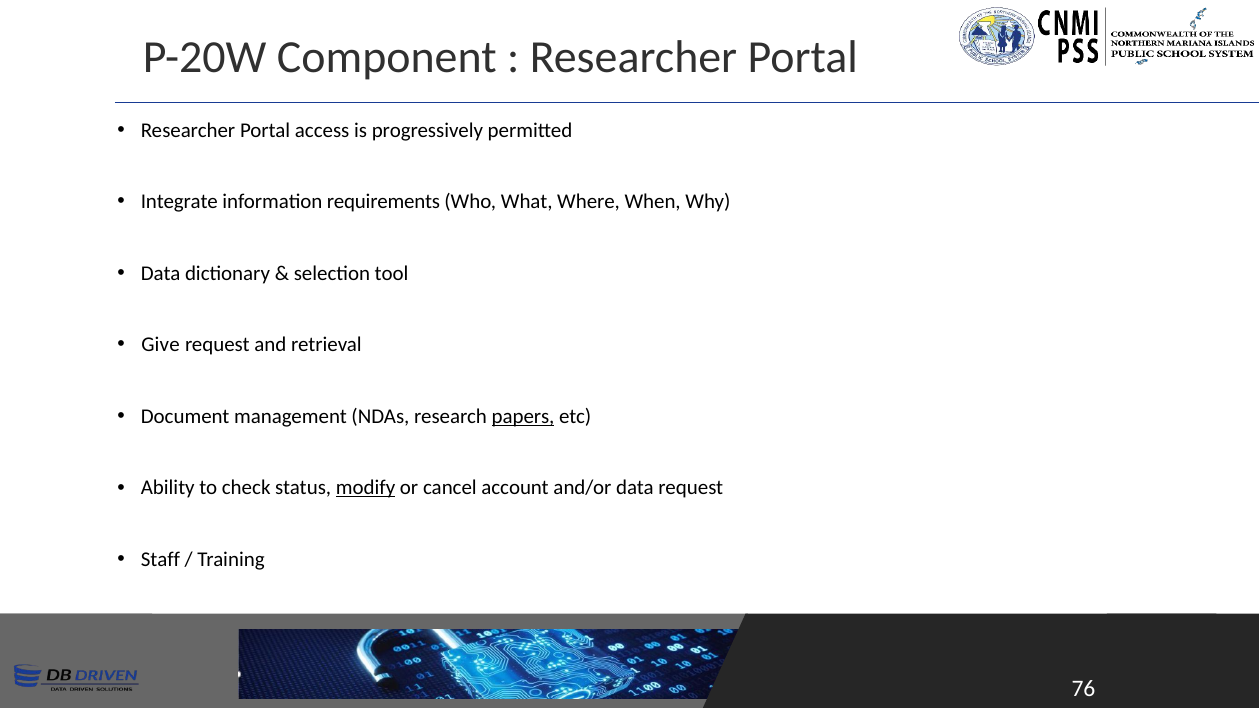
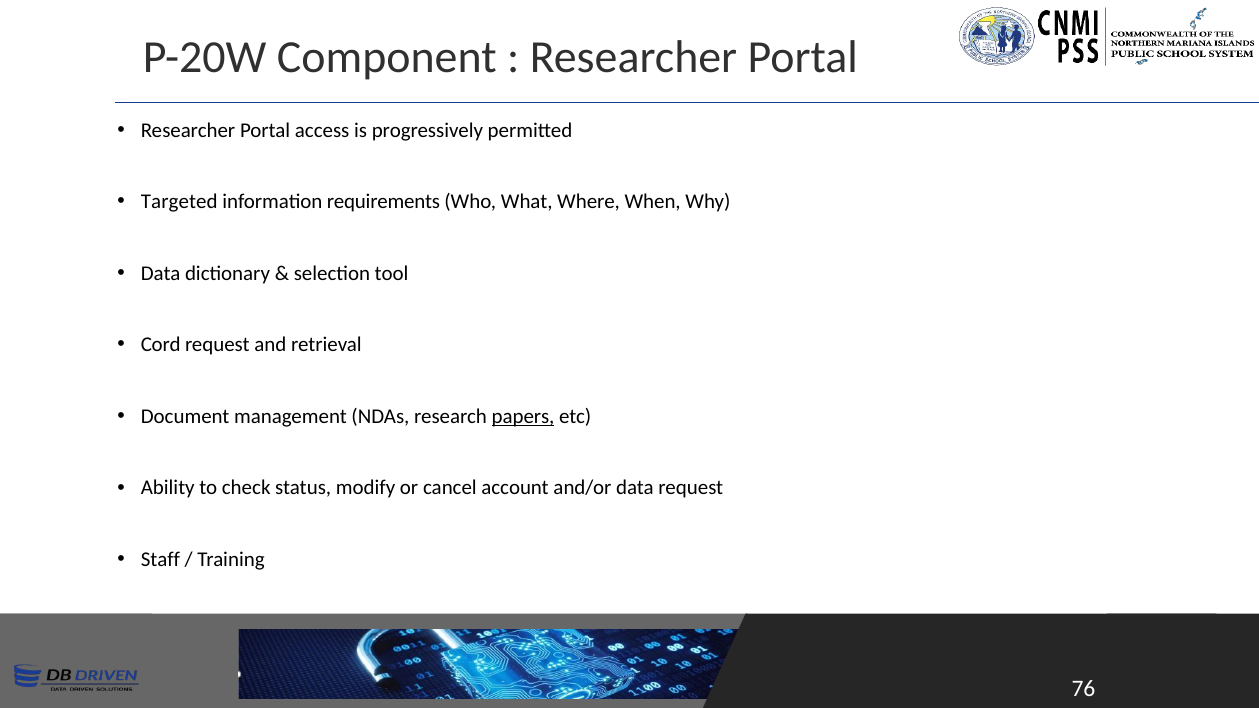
Integrate: Integrate -> Targeted
Give: Give -> Cord
modify underline: present -> none
